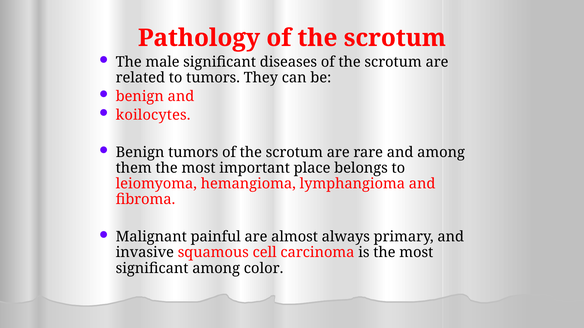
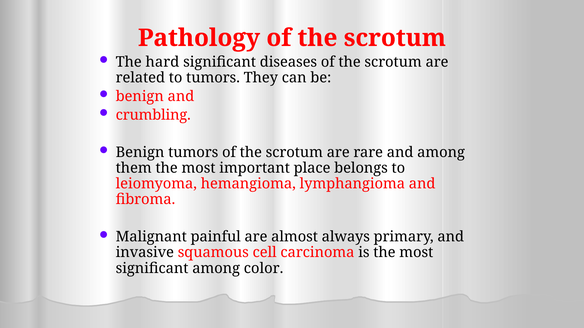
male: male -> hard
koilocytes: koilocytes -> crumbling
